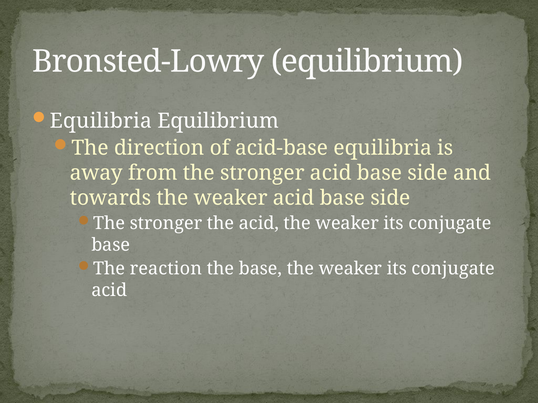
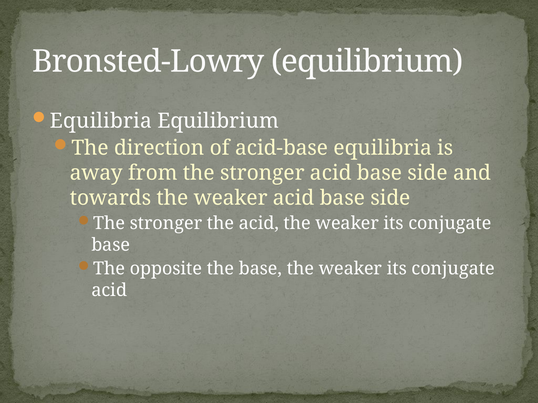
reaction: reaction -> opposite
